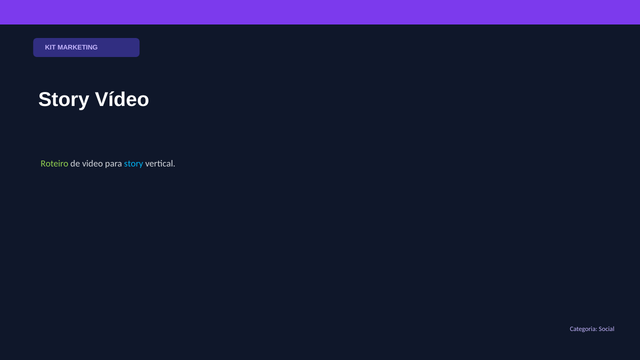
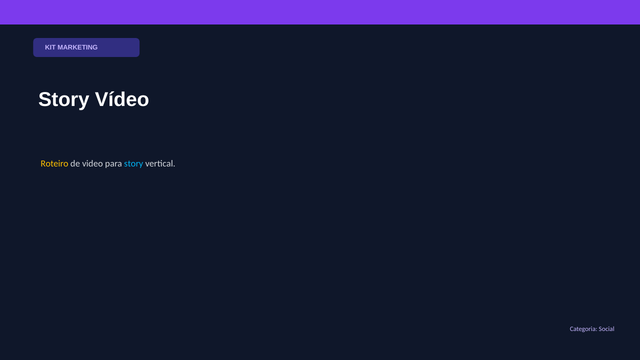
Roteiro colour: light green -> yellow
